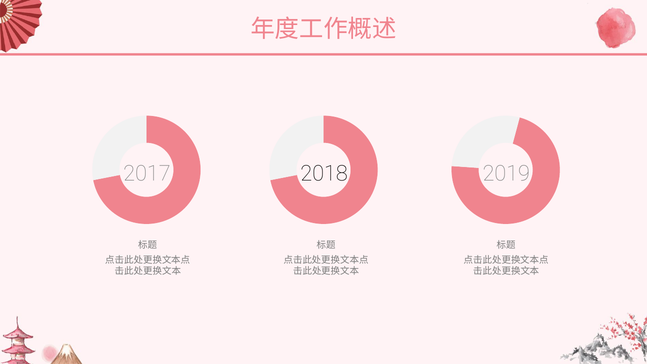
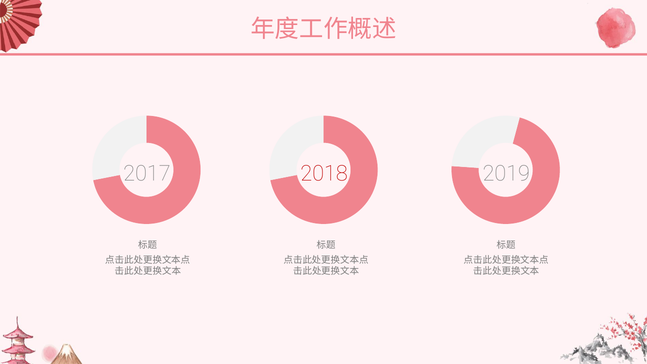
2018 colour: black -> red
